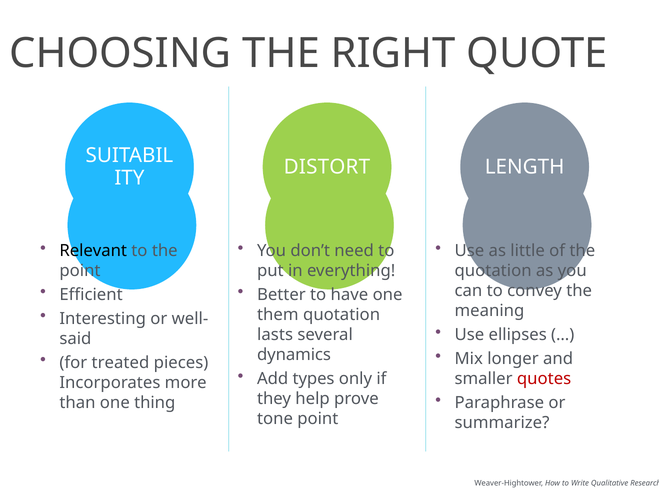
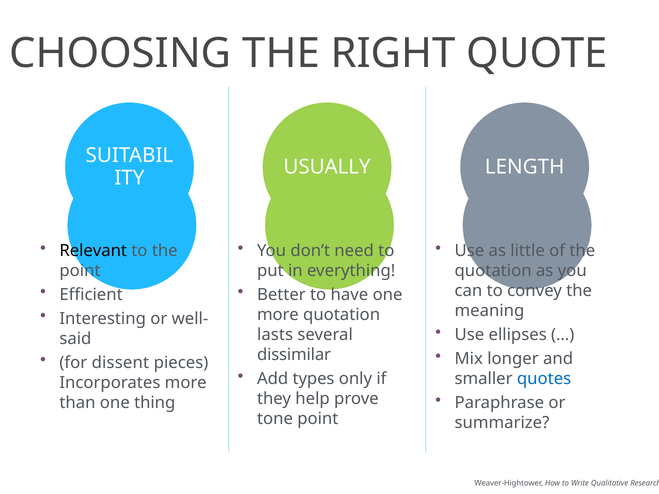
DISTORT: DISTORT -> USUALLY
them at (278, 315): them -> more
dynamics: dynamics -> dissimilar
treated: treated -> dissent
quotes colour: red -> blue
